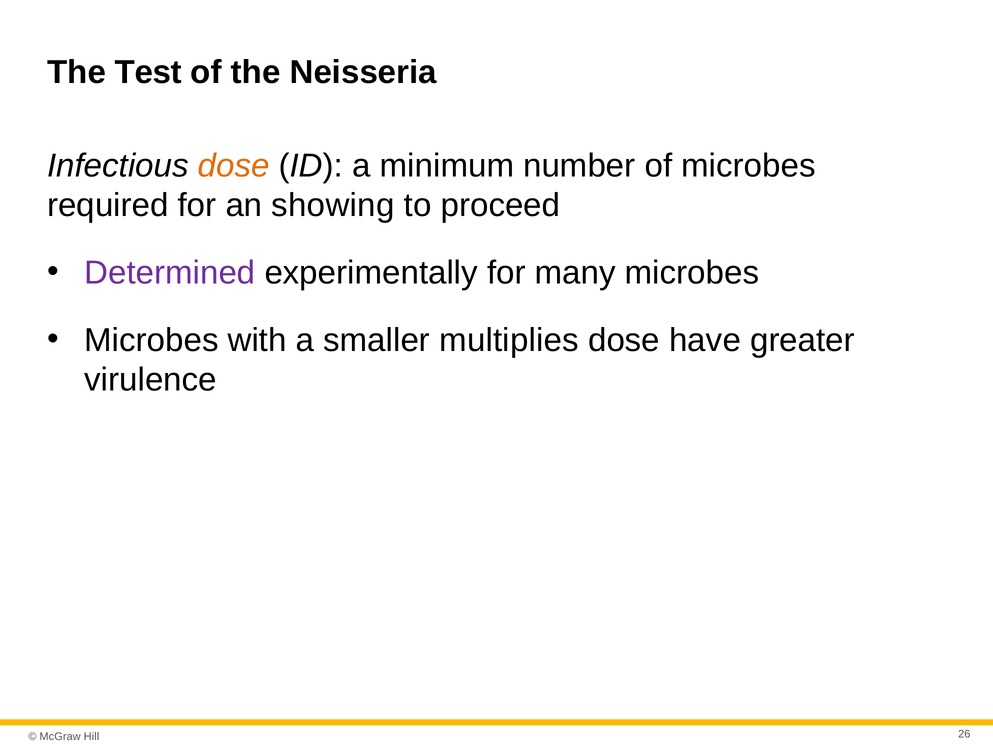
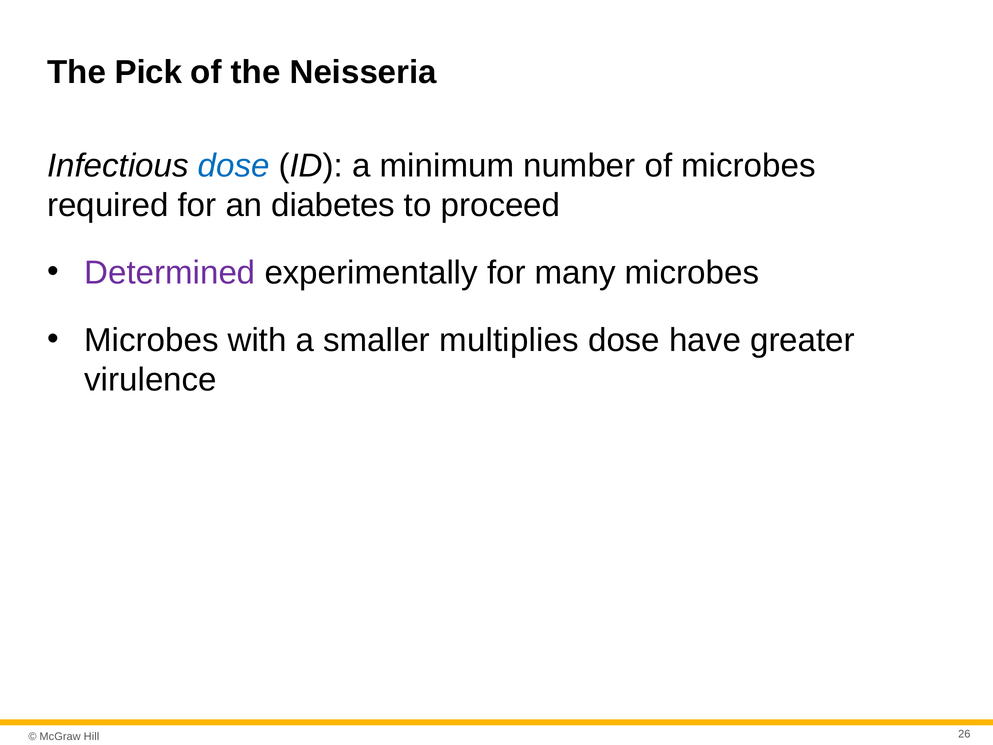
Test: Test -> Pick
dose at (234, 166) colour: orange -> blue
showing: showing -> diabetes
